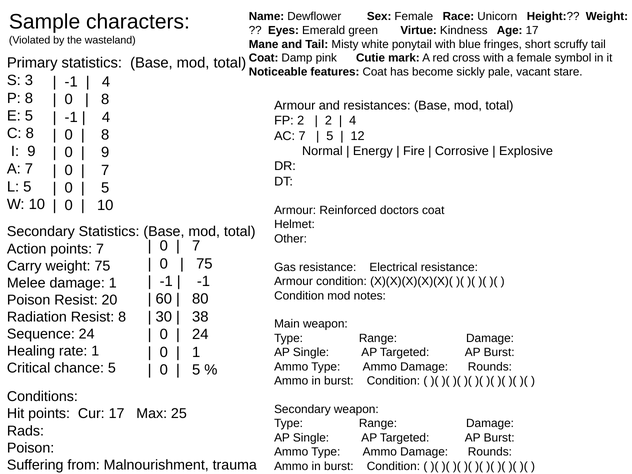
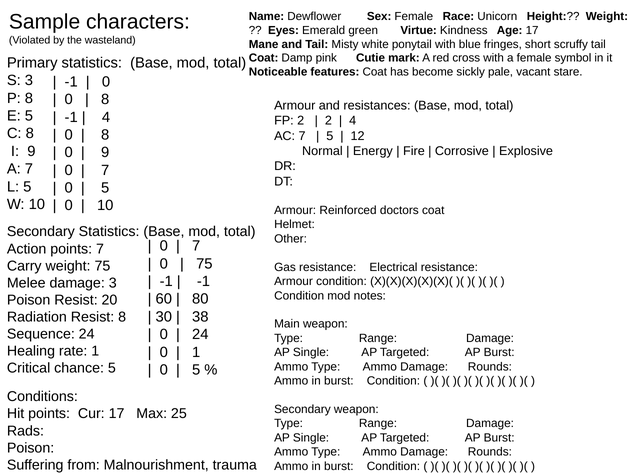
4 at (106, 82): 4 -> 0
damage 1: 1 -> 3
